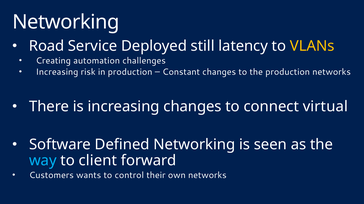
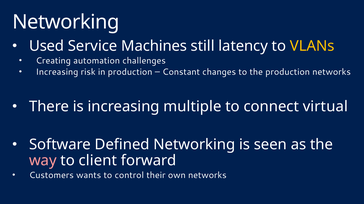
Road: Road -> Used
Deployed: Deployed -> Machines
increasing changes: changes -> multiple
way colour: light blue -> pink
